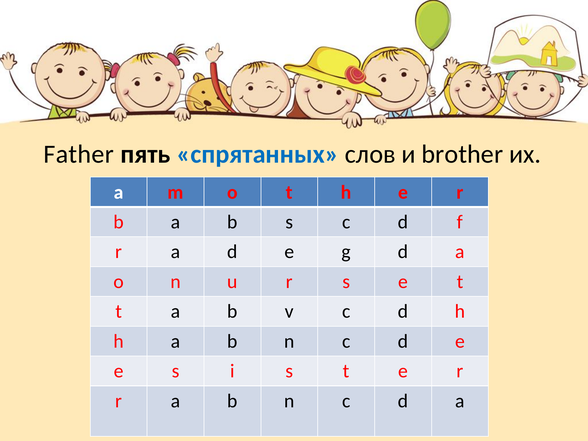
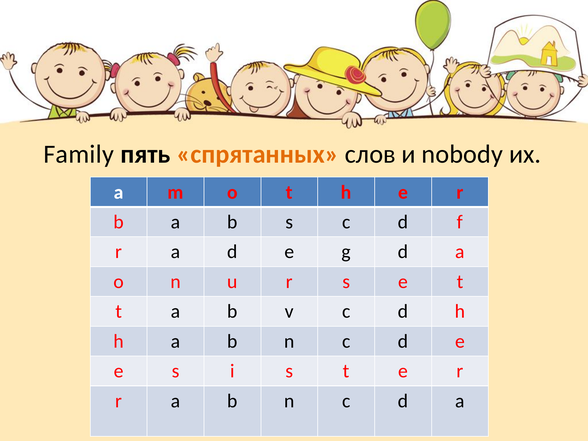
Father: Father -> Family
спрятанных colour: blue -> orange
brother: brother -> nobody
